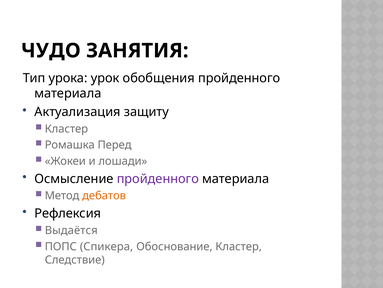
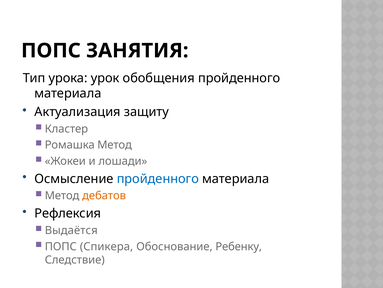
ЧУДО at (51, 51): ЧУДО -> ПОПС
Ромашка Перед: Перед -> Метод
пройденного at (158, 178) colour: purple -> blue
Обоснование Кластер: Кластер -> Ребенку
